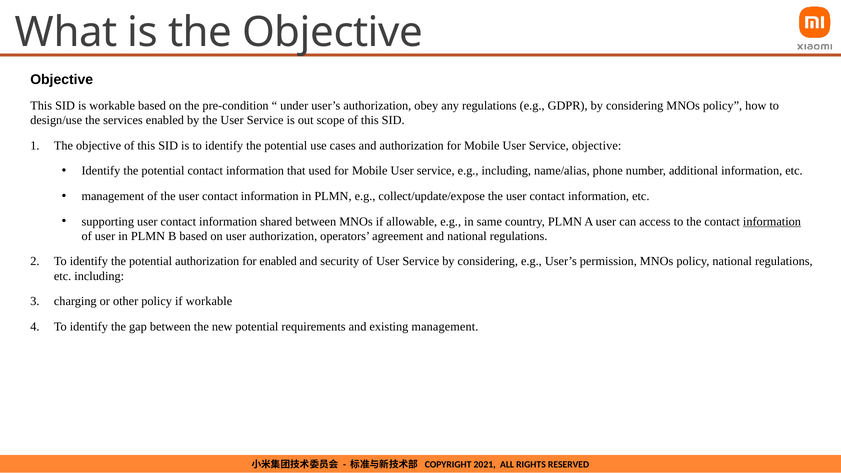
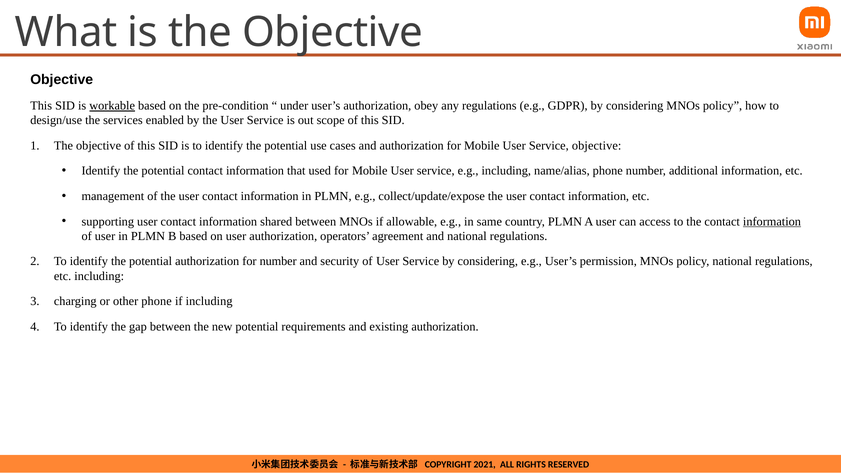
workable at (112, 106) underline: none -> present
for enabled: enabled -> number
other policy: policy -> phone
if workable: workable -> including
existing management: management -> authorization
